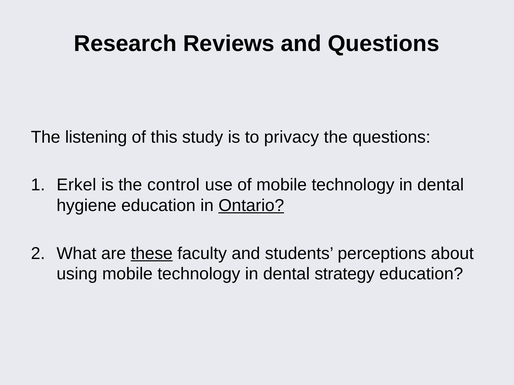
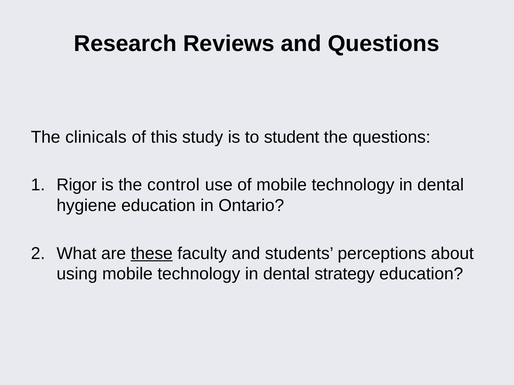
listening: listening -> clinicals
privacy: privacy -> student
Erkel: Erkel -> Rigor
Ontario underline: present -> none
